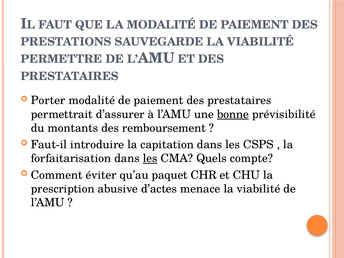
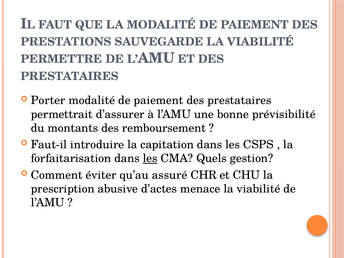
bonne underline: present -> none
compte: compte -> gestion
paquet: paquet -> assuré
